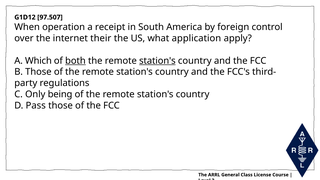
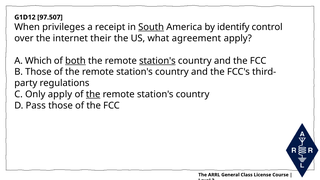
operation: operation -> privileges
South underline: none -> present
foreign: foreign -> identify
application: application -> agreement
Only being: being -> apply
the at (93, 94) underline: none -> present
